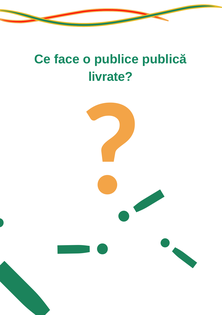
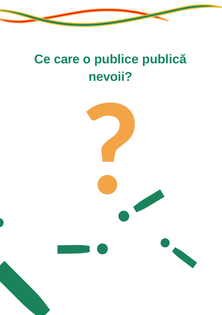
face: face -> care
livrate: livrate -> nevoii
